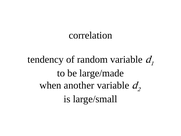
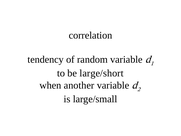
large/made: large/made -> large/short
